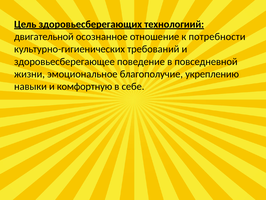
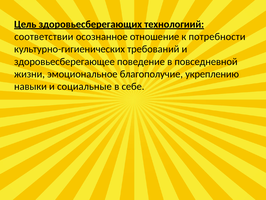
двигательной: двигательной -> соответствии
комфортную: комфортную -> социальные
